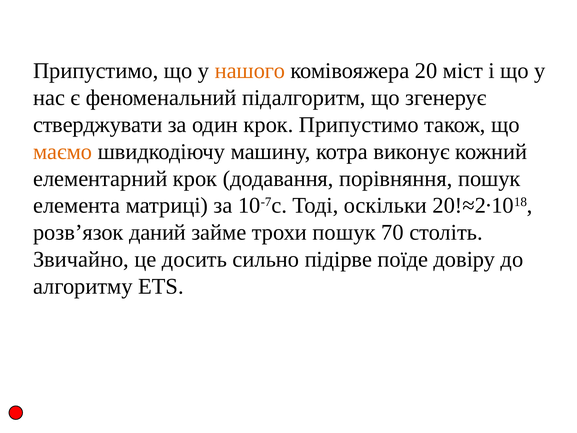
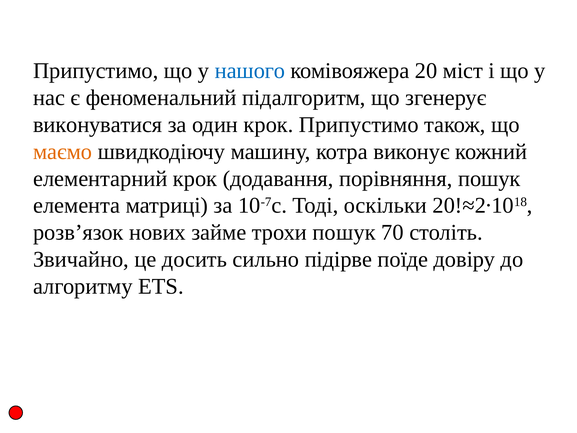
нашого colour: orange -> blue
стверджувати: стверджувати -> виконуватися
даний: даний -> нових
